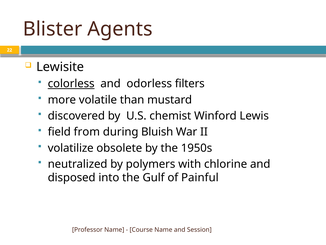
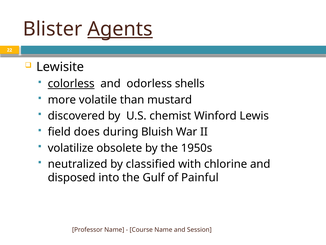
Agents underline: none -> present
filters: filters -> shells
from: from -> does
polymers: polymers -> classified
